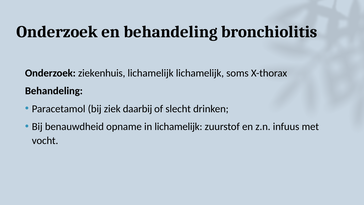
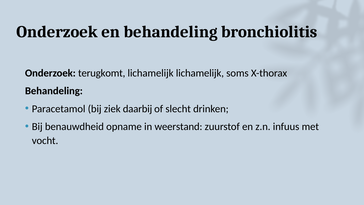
ziekenhuis: ziekenhuis -> terugkomt
in lichamelijk: lichamelijk -> weerstand
